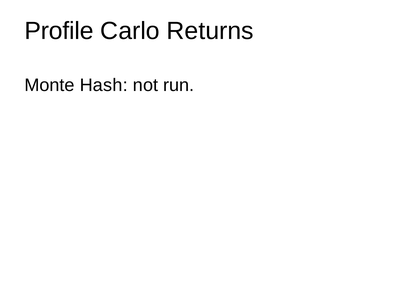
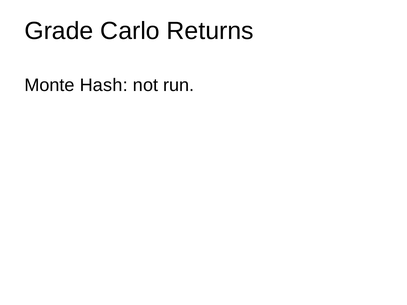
Profile: Profile -> Grade
